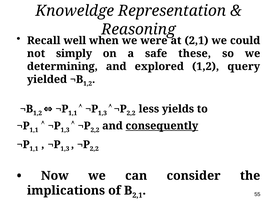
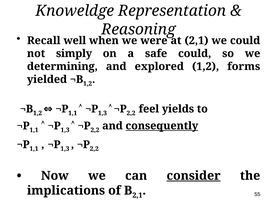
safe these: these -> could
query: query -> forms
less: less -> feel
consider underline: none -> present
